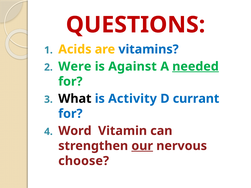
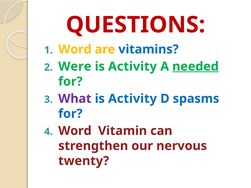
Acids at (75, 49): Acids -> Word
Against at (132, 67): Against -> Activity
What colour: black -> purple
currant: currant -> spasms
our underline: present -> none
choose: choose -> twenty
